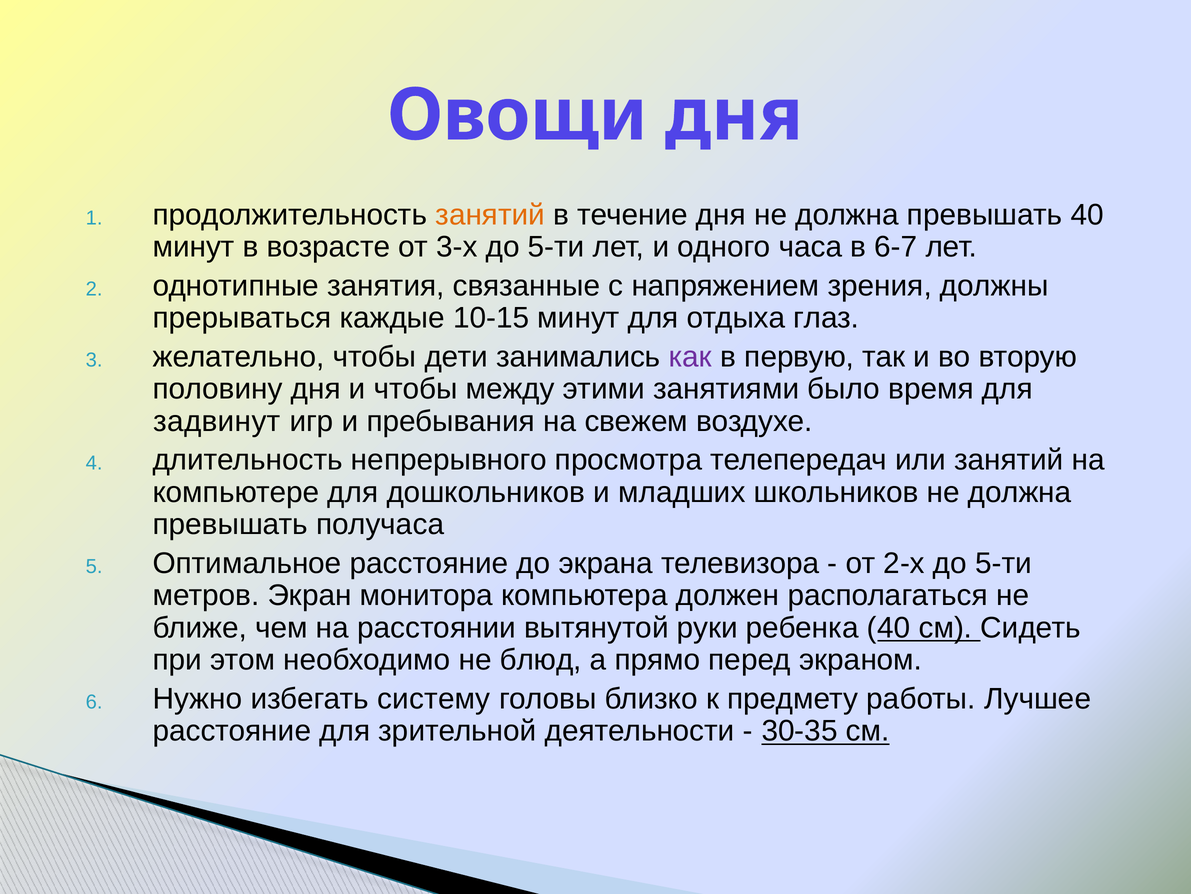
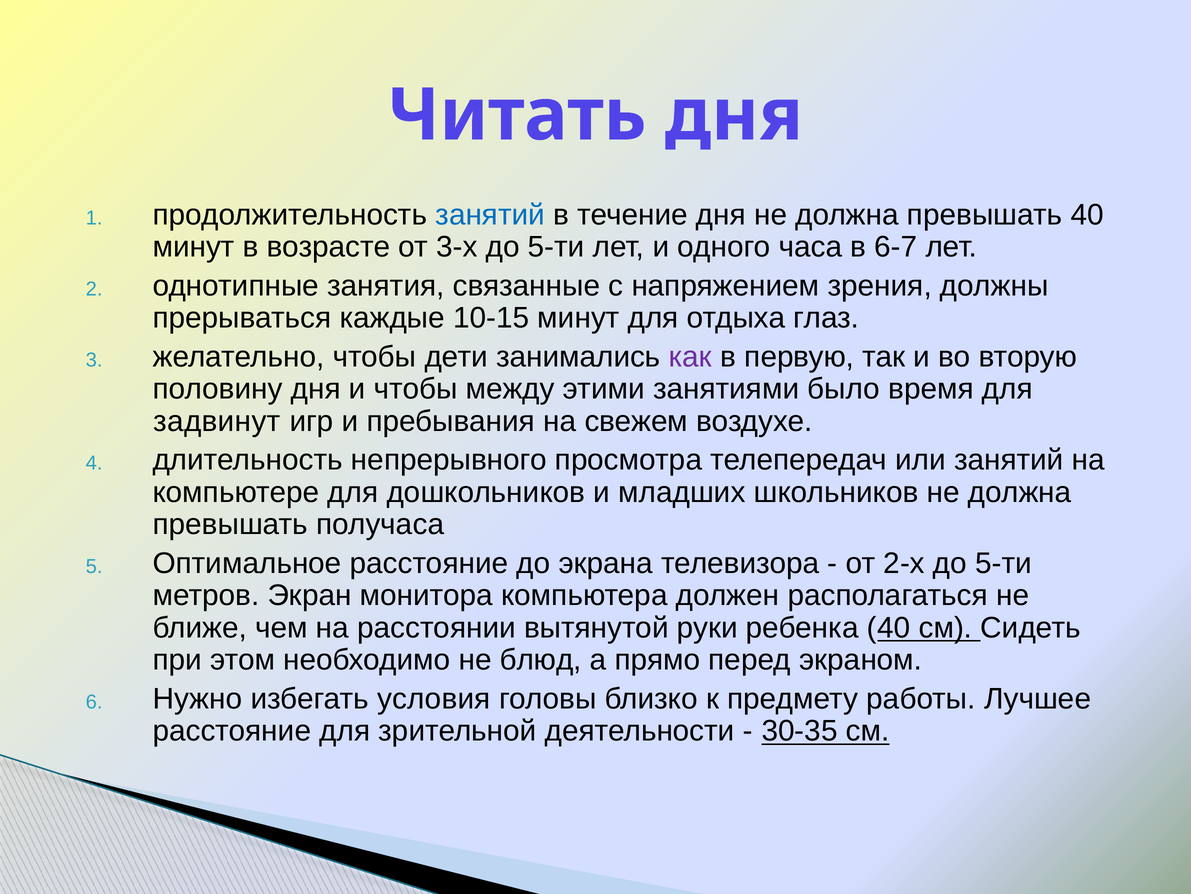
Овощи: Овощи -> Читать
занятий at (490, 215) colour: orange -> blue
систему: систему -> условия
